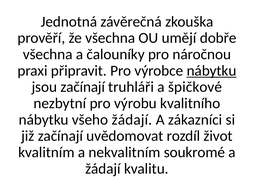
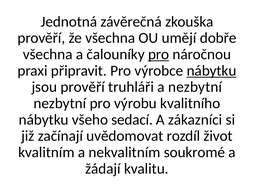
pro at (159, 54) underline: none -> present
jsou začínají: začínají -> prověří
a špičkové: špičkové -> nezbytní
všeho žádají: žádají -> sedací
